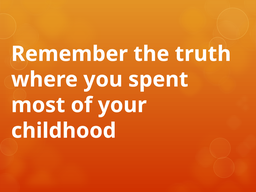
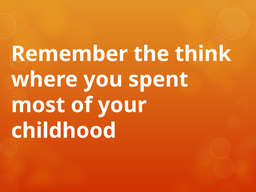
truth: truth -> think
